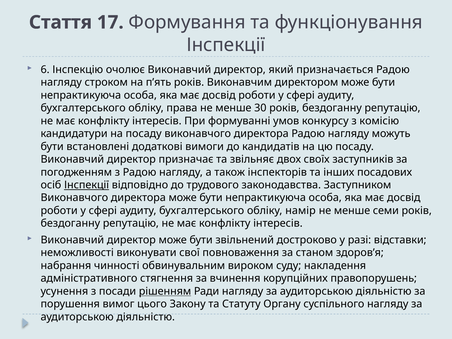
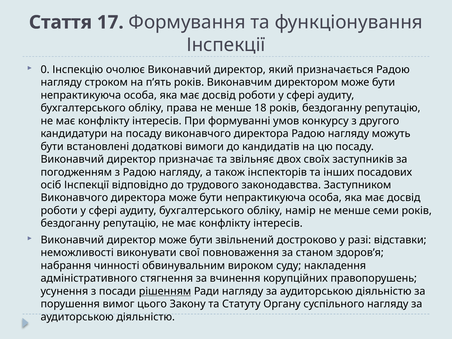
6: 6 -> 0
30: 30 -> 18
комісію: комісію -> другого
Інспекції at (87, 185) underline: present -> none
